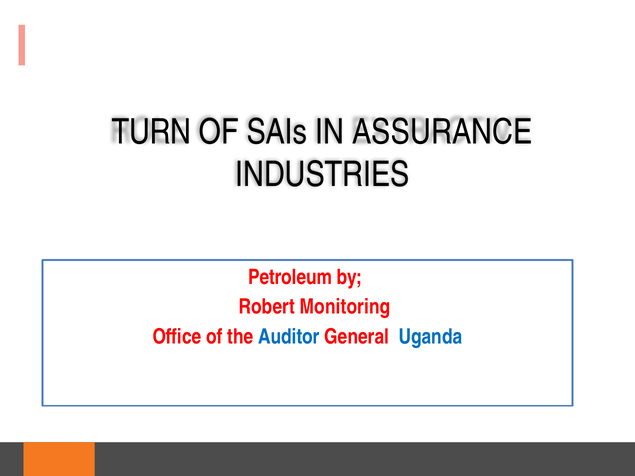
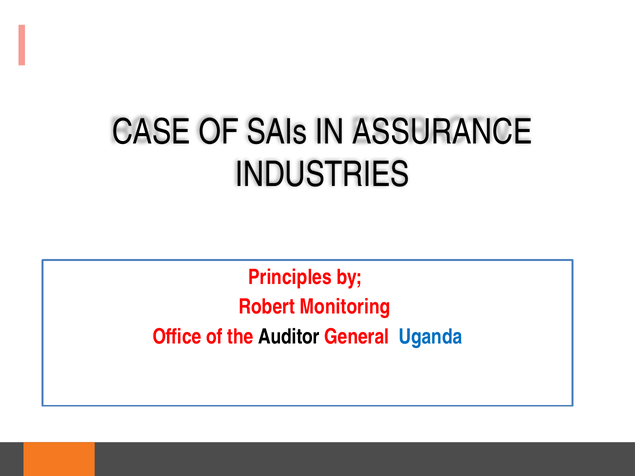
TURN: TURN -> CASE
Petroleum: Petroleum -> Principles
Auditor colour: blue -> black
